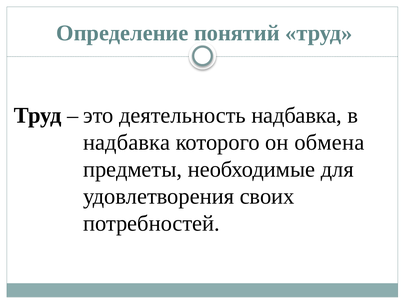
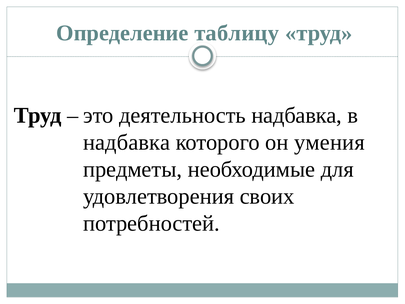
понятий: понятий -> таблицу
обмена: обмена -> умения
